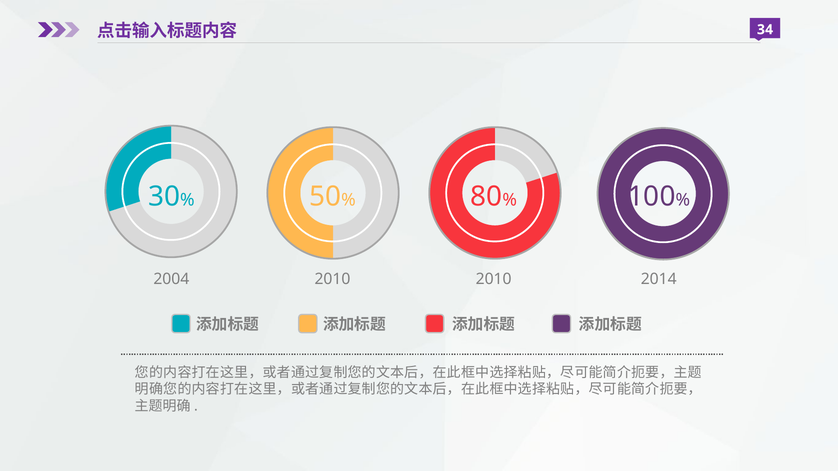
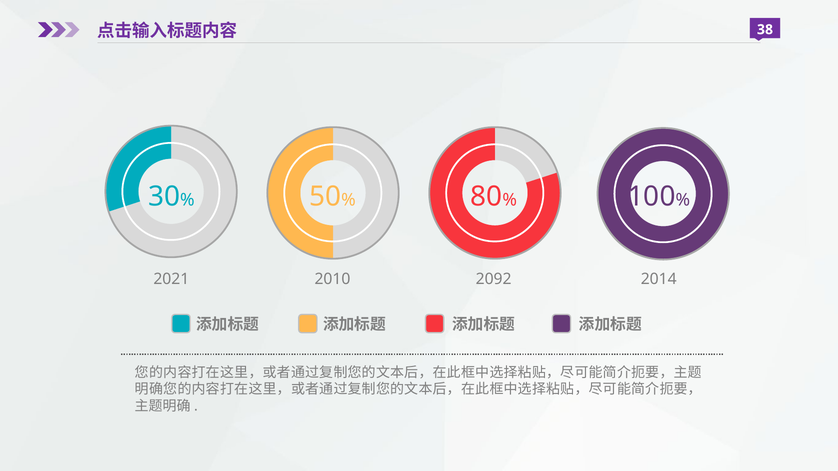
34: 34 -> 38
2004: 2004 -> 2021
2010 2010: 2010 -> 2092
